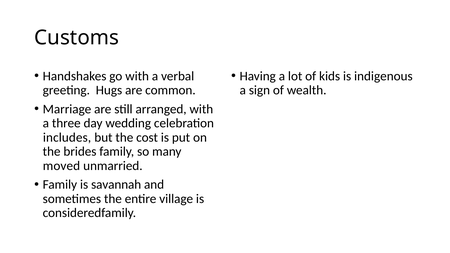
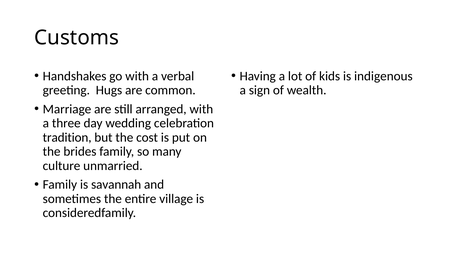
includes: includes -> tradition
moved: moved -> culture
